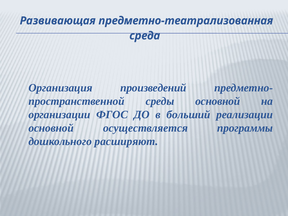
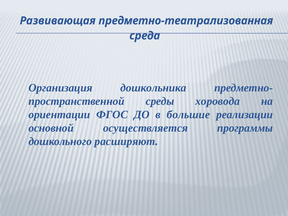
произведений: произведений -> дошкольника
среды основной: основной -> хоровода
организации: организации -> ориентации
больший: больший -> большие
